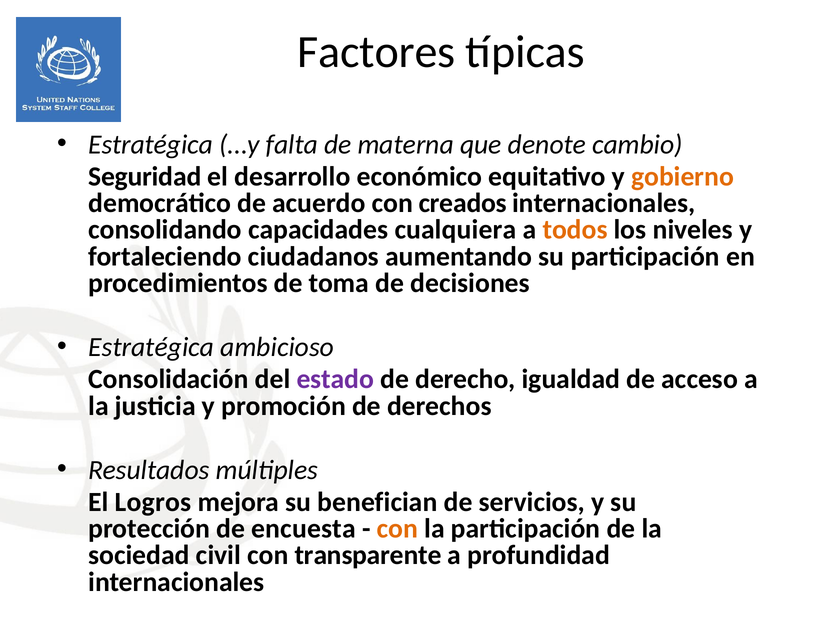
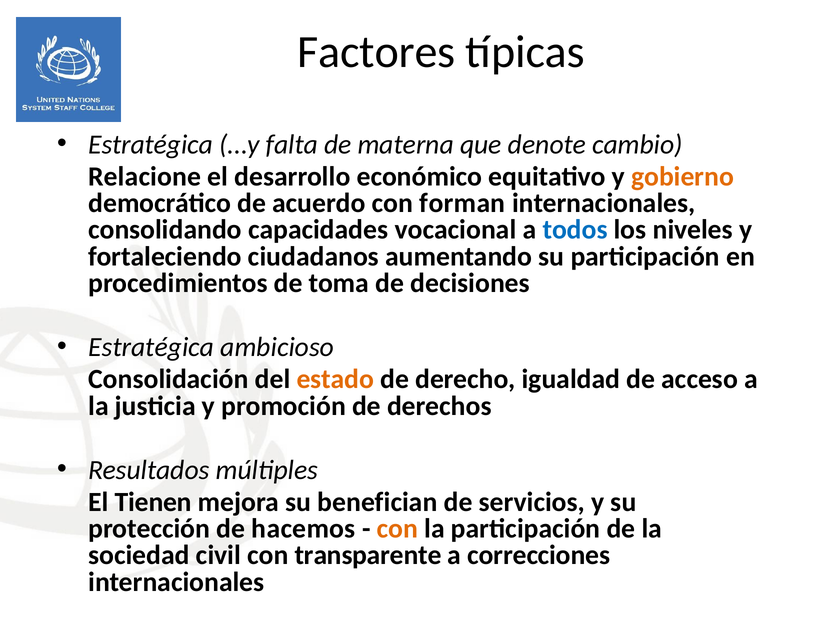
Seguridad: Seguridad -> Relacione
creados: creados -> forman
cualquiera: cualquiera -> vocacional
todos colour: orange -> blue
estado colour: purple -> orange
Logros: Logros -> Tienen
encuesta: encuesta -> hacemos
profundidad: profundidad -> correcciones
